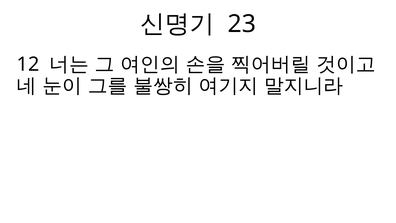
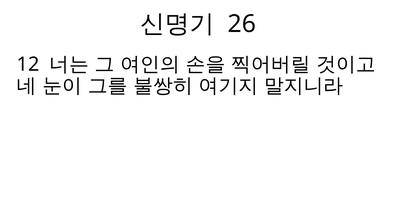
23: 23 -> 26
